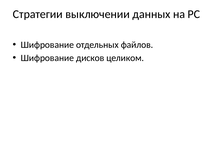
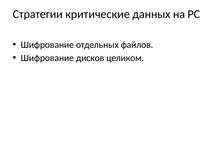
выключении: выключении -> критические
